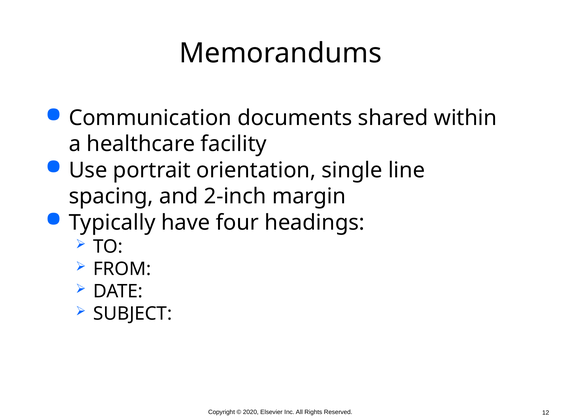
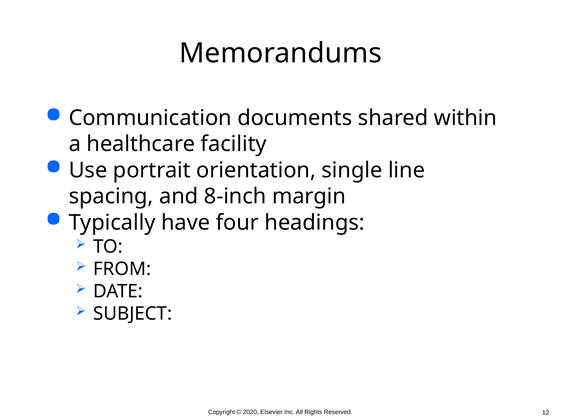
2-inch: 2-inch -> 8-inch
